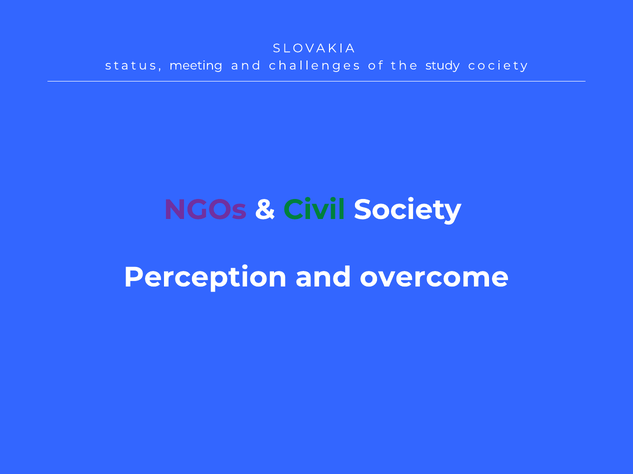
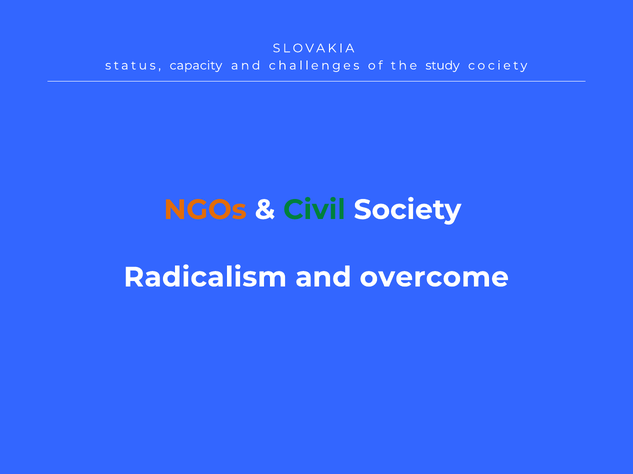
meeting: meeting -> capacity
NGOs colour: purple -> orange
Perception: Perception -> Radicalism
